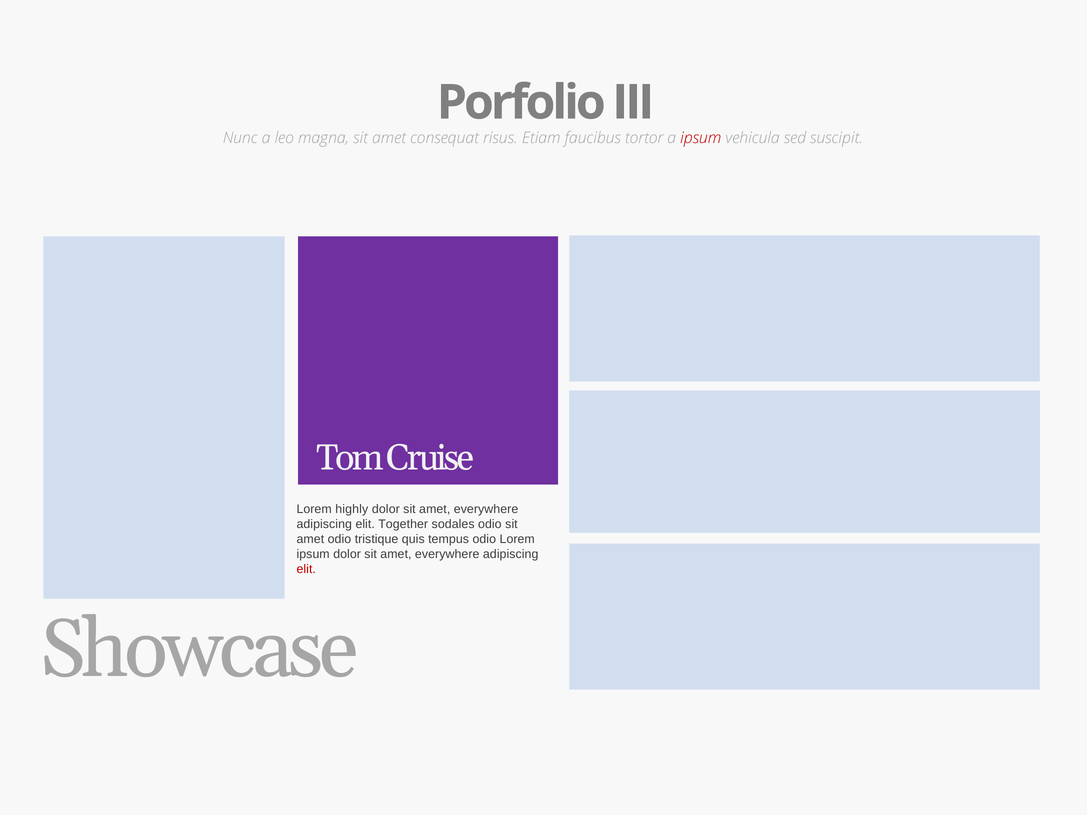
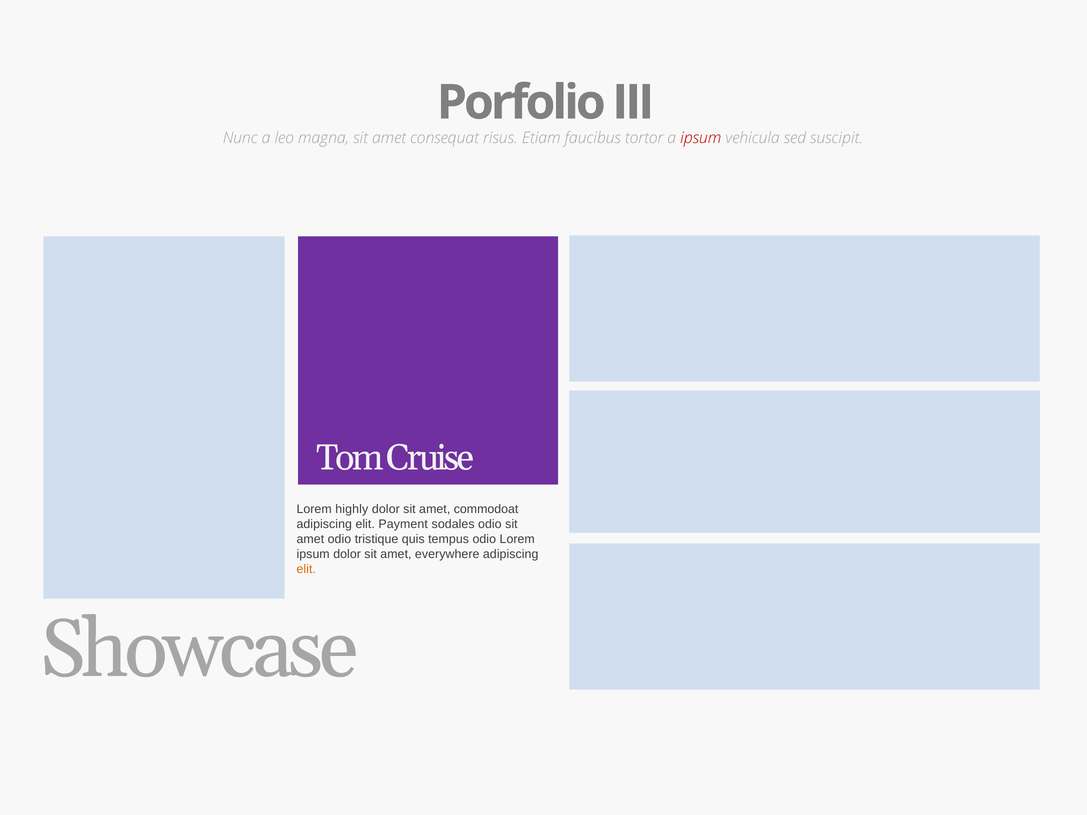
everywhere at (486, 509): everywhere -> commodoat
Together: Together -> Payment
elit at (306, 569) colour: red -> orange
